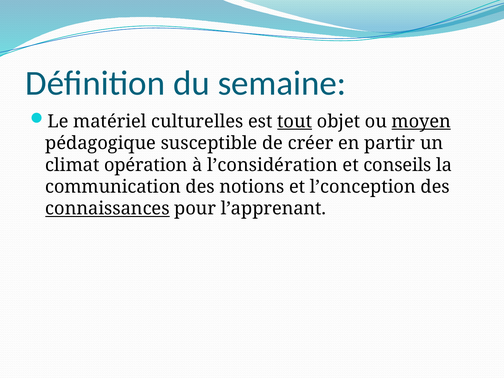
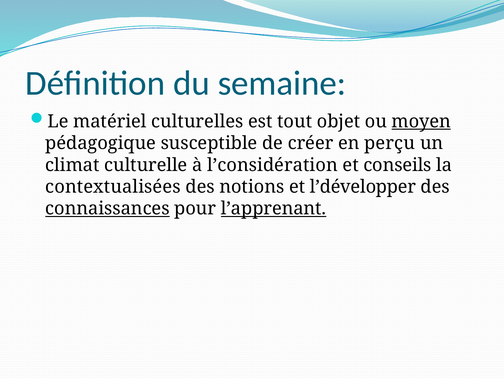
tout underline: present -> none
partir: partir -> perçu
opération: opération -> culturelle
communication: communication -> contextualisées
l’conception: l’conception -> l’développer
l’apprenant underline: none -> present
